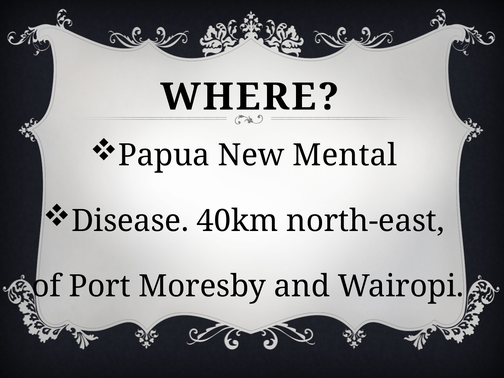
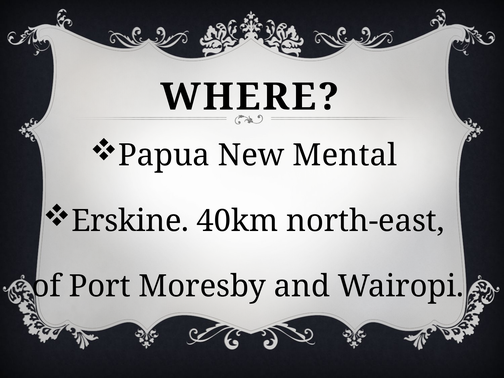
Disease: Disease -> Erskine
